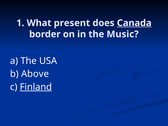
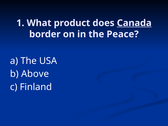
present: present -> product
Music: Music -> Peace
Finland underline: present -> none
